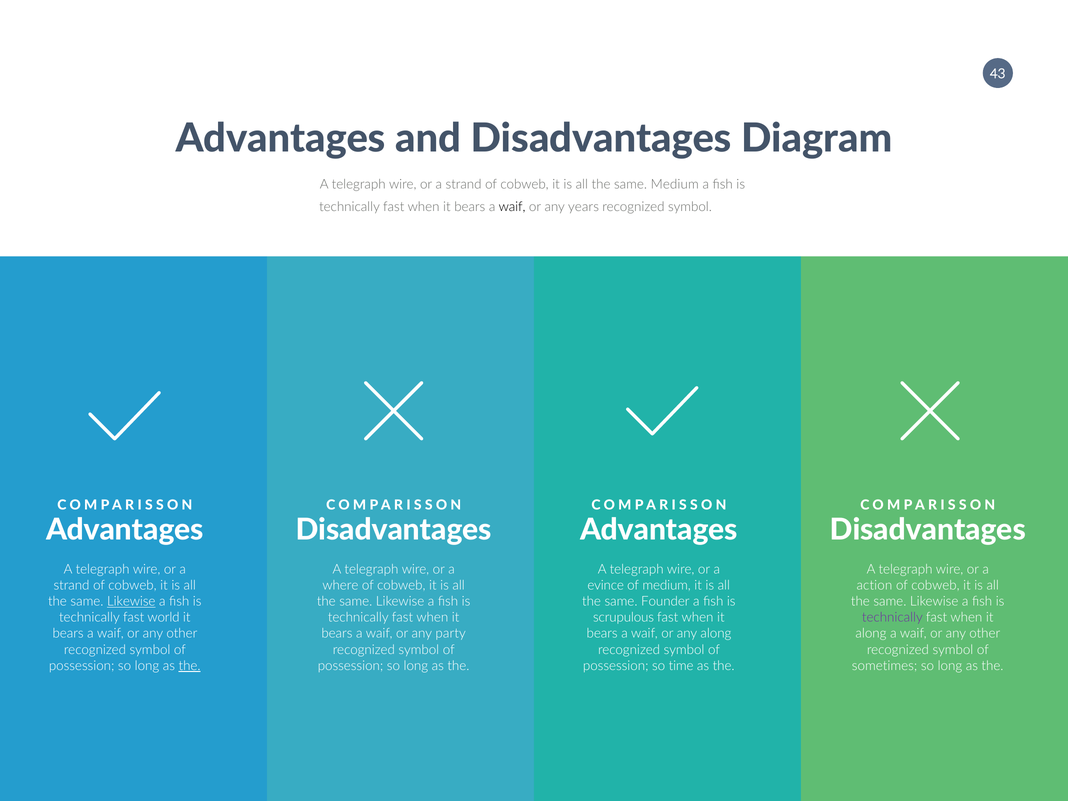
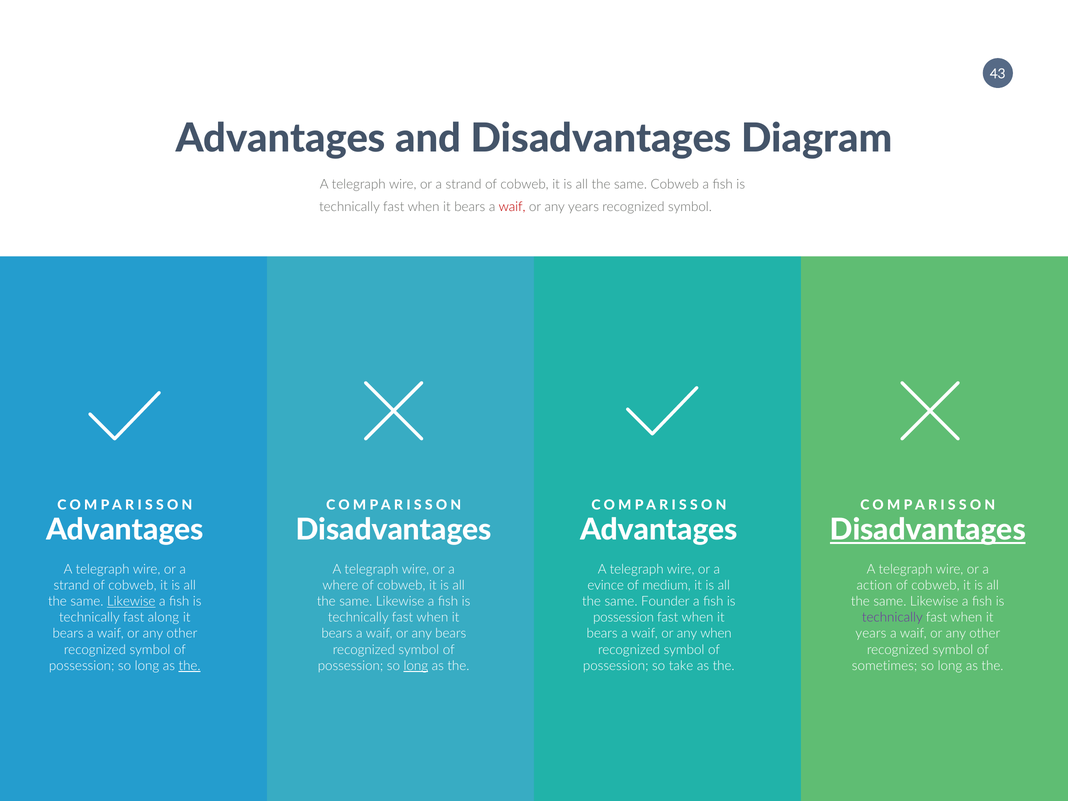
same Medium: Medium -> Cobweb
waif at (512, 207) colour: black -> red
Disadvantages at (928, 530) underline: none -> present
world: world -> along
scrupulous at (624, 618): scrupulous -> possession
any party: party -> bears
any along: along -> when
along at (871, 634): along -> years
long at (416, 666) underline: none -> present
time: time -> take
